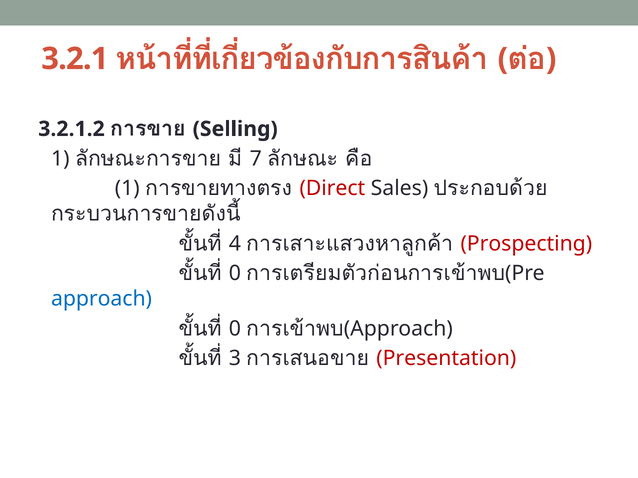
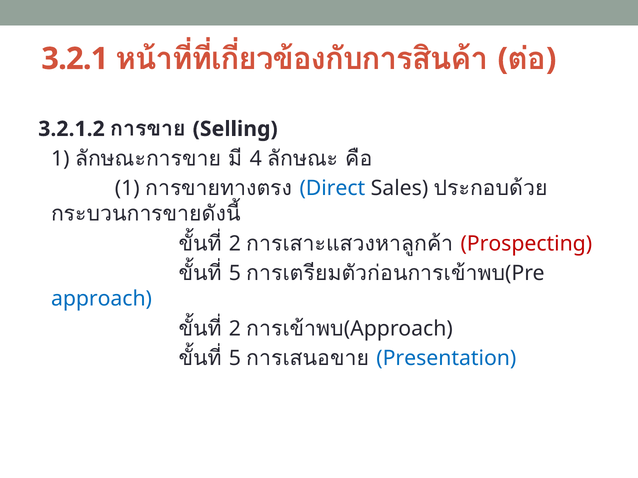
7: 7 -> 4
Direct colour: red -> blue
4 at (235, 244): 4 -> 2
0 at (235, 274): 0 -> 5
0 at (235, 329): 0 -> 2
3 at (235, 359): 3 -> 5
Presentation colour: red -> blue
